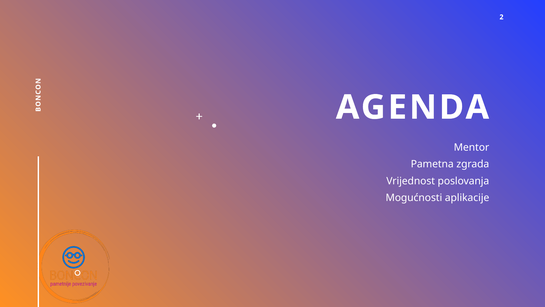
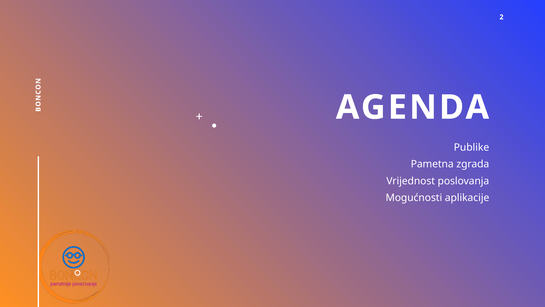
Mentor: Mentor -> Publike
